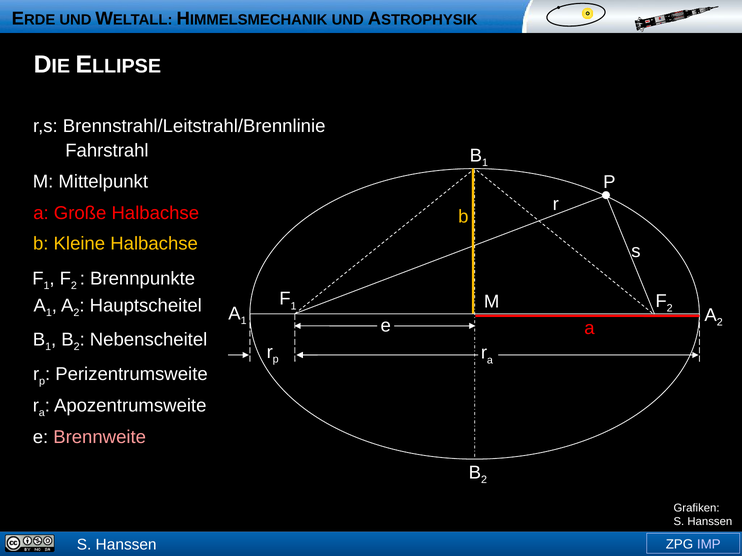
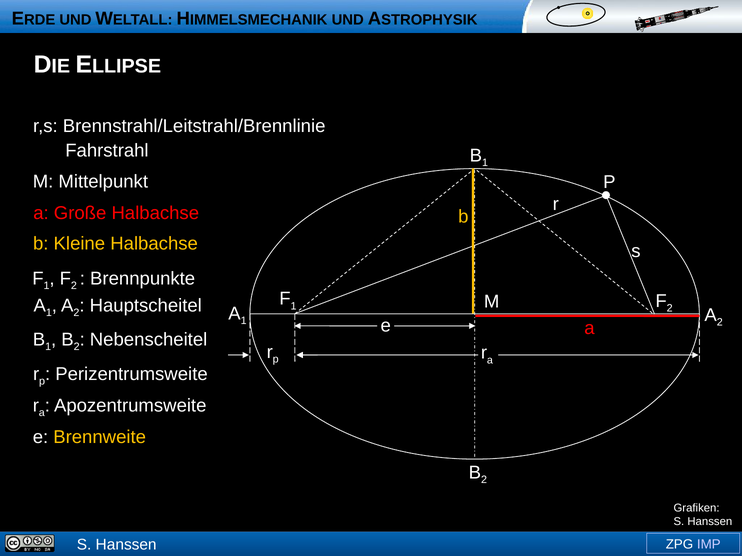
Brennweite colour: pink -> yellow
